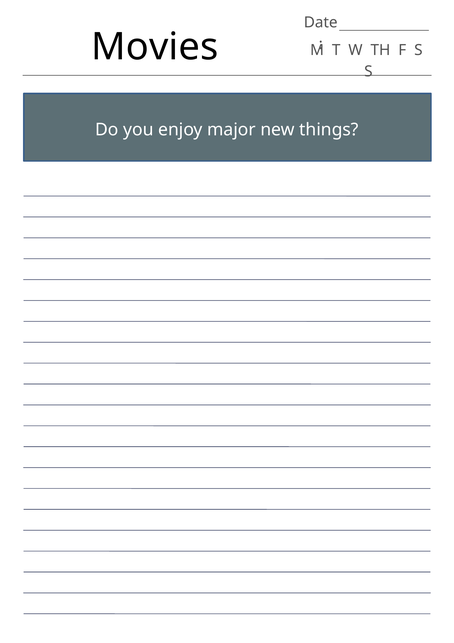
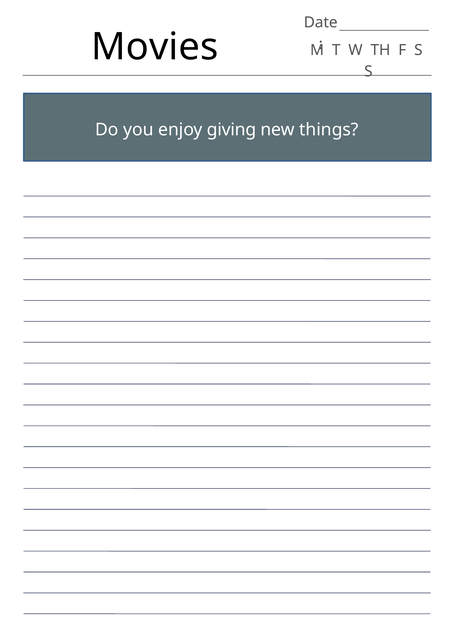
major: major -> giving
